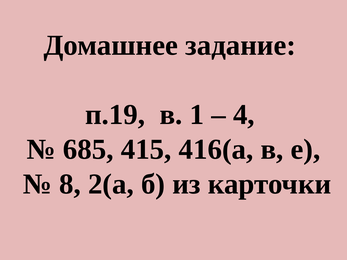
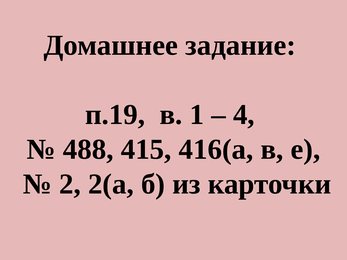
685: 685 -> 488
8: 8 -> 2
